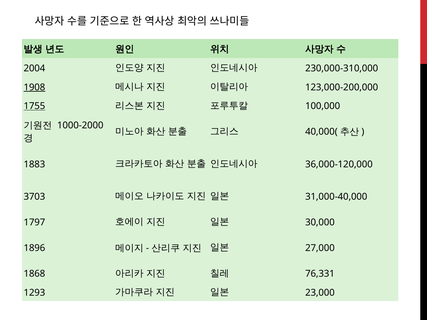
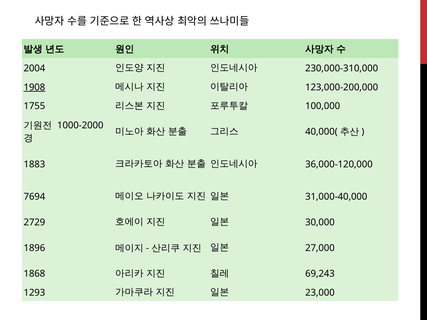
1755 underline: present -> none
3703: 3703 -> 7694
1797: 1797 -> 2729
76,331: 76,331 -> 69,243
